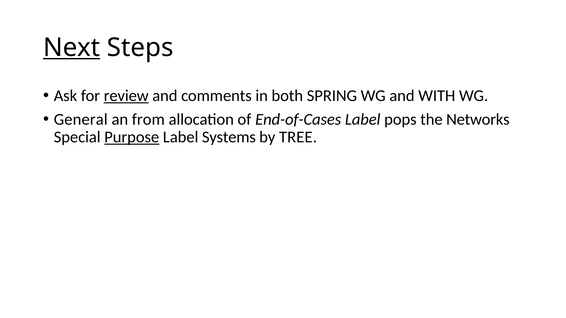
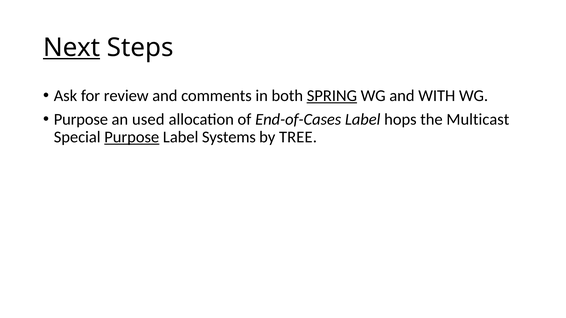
review underline: present -> none
SPRING underline: none -> present
General at (81, 119): General -> Purpose
from: from -> used
pops: pops -> hops
Networks: Networks -> Multicast
